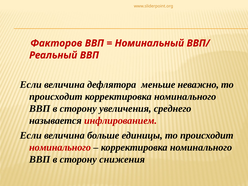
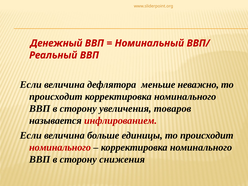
Факторов: Факторов -> Денежный
среднего: среднего -> товаров
